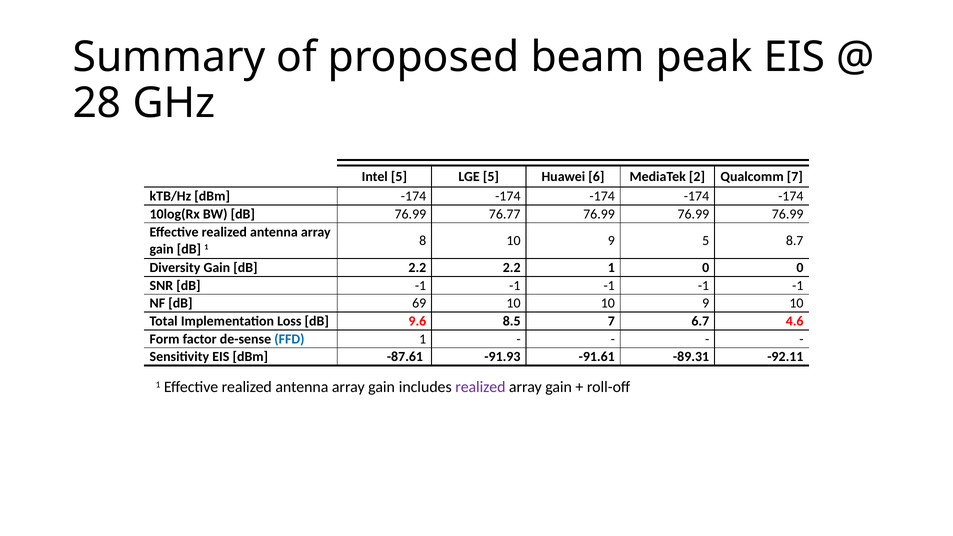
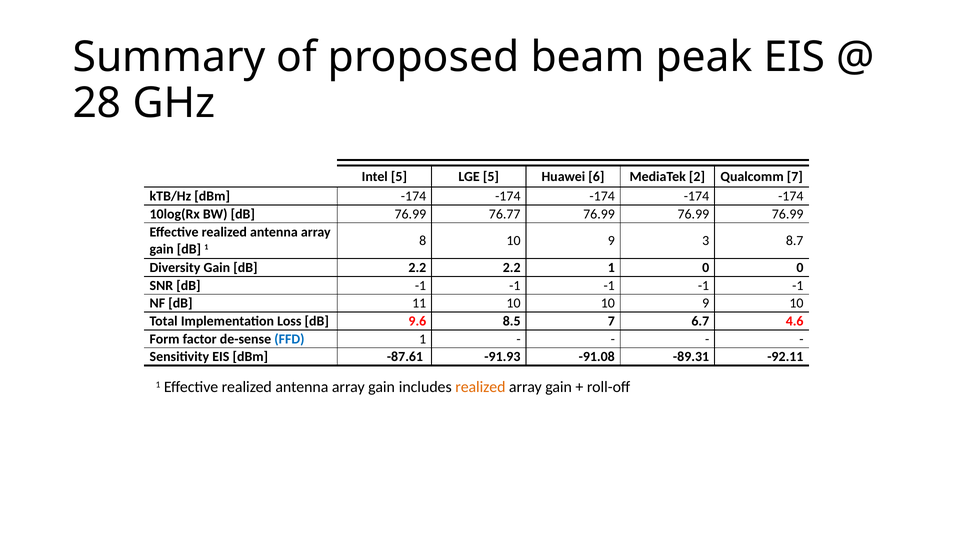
9 5: 5 -> 3
69: 69 -> 11
-91.61: -91.61 -> -91.08
realized at (480, 387) colour: purple -> orange
